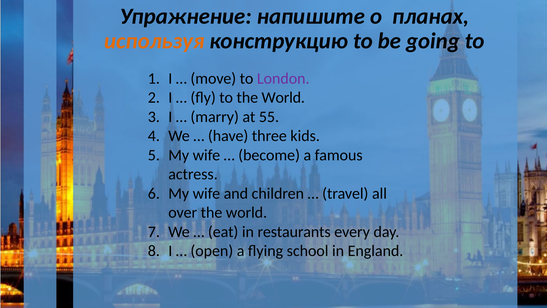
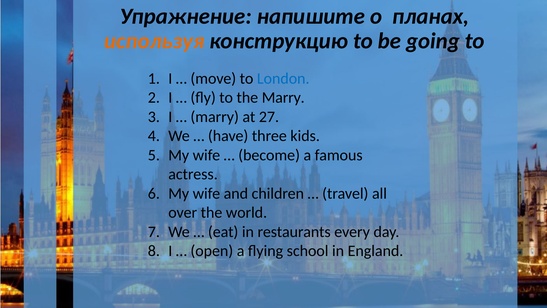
London colour: purple -> blue
to the World: World -> Marry
55: 55 -> 27
